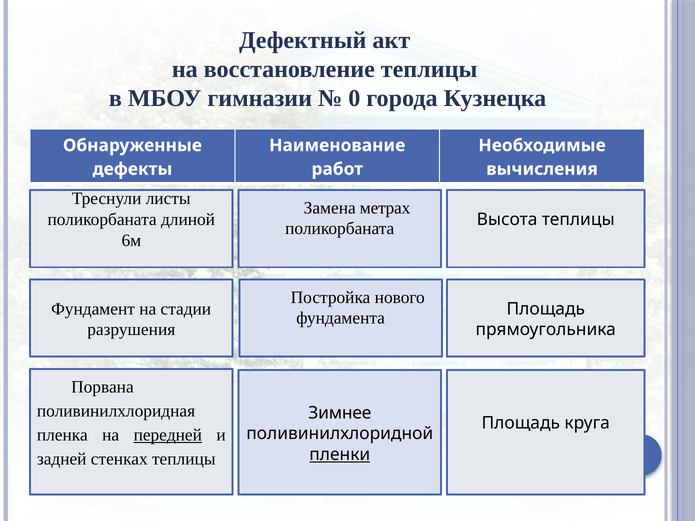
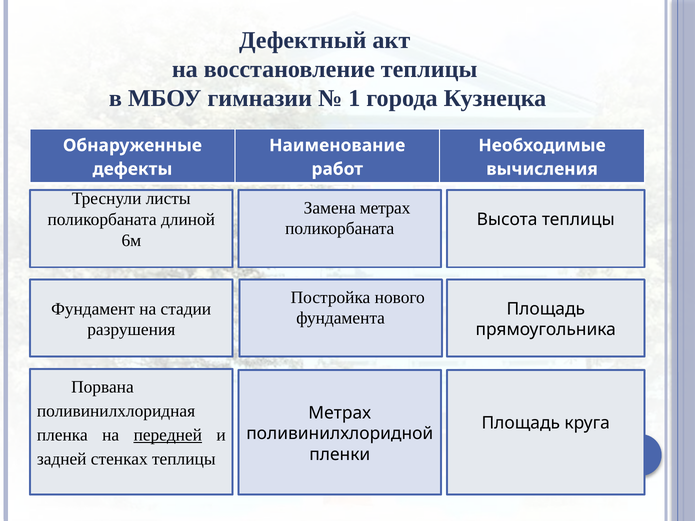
0: 0 -> 1
Зимнее at (340, 413): Зимнее -> Метрах
пленки underline: present -> none
